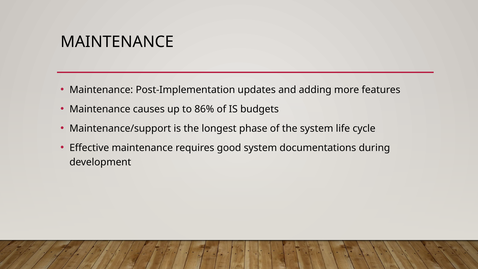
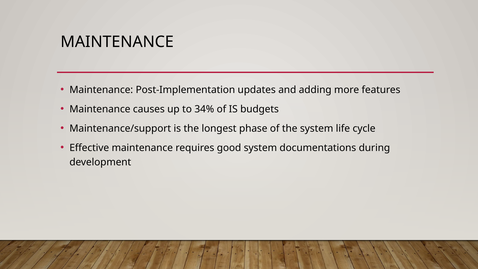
86%: 86% -> 34%
